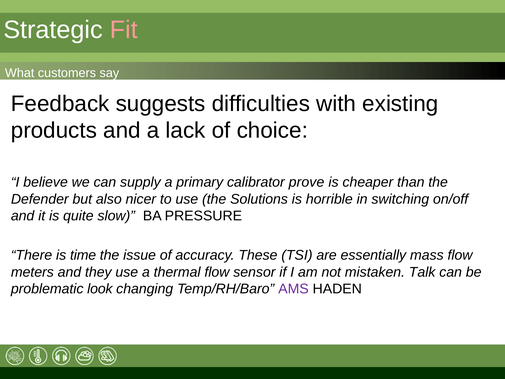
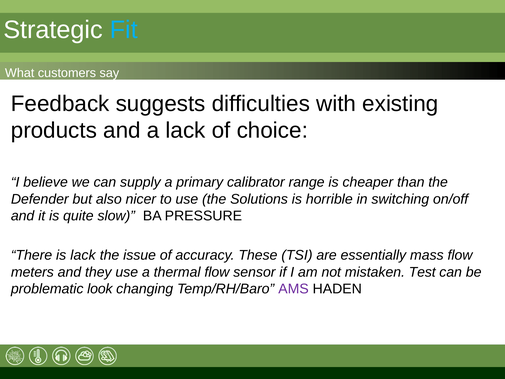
Fit colour: pink -> light blue
prove: prove -> range
is time: time -> lack
Talk: Talk -> Test
